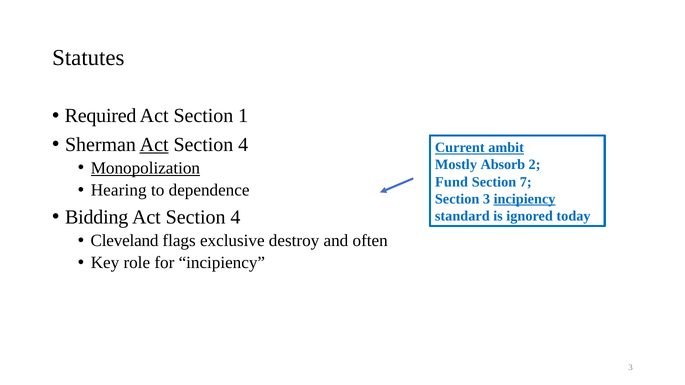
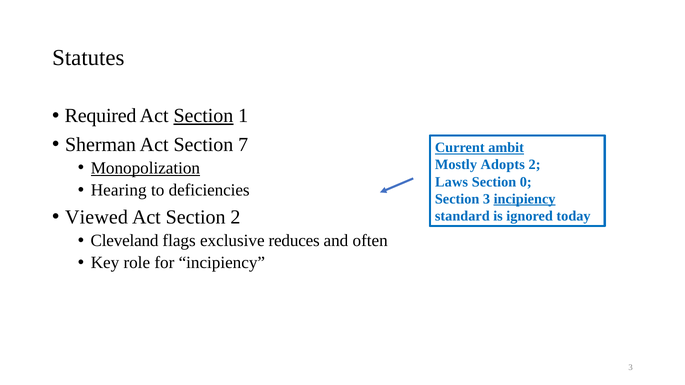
Section at (203, 116) underline: none -> present
Act at (154, 145) underline: present -> none
4 at (243, 145): 4 -> 7
Absorb: Absorb -> Adopts
Fund: Fund -> Laws
7: 7 -> 0
dependence: dependence -> deficiencies
Bidding: Bidding -> Viewed
4 at (235, 217): 4 -> 2
destroy: destroy -> reduces
